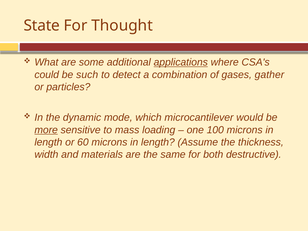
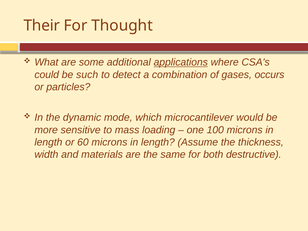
State: State -> Their
gather: gather -> occurs
more underline: present -> none
